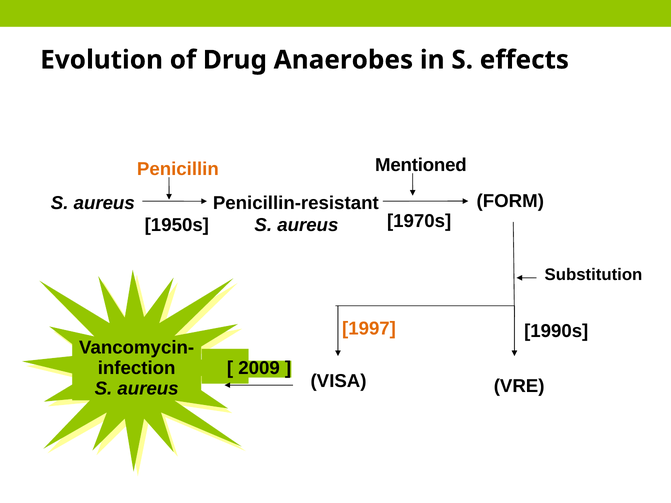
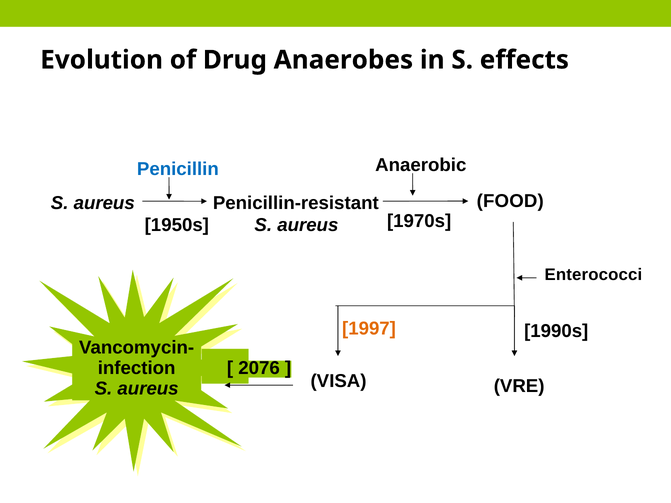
Mentioned: Mentioned -> Anaerobic
Penicillin colour: orange -> blue
FORM: FORM -> FOOD
Substitution: Substitution -> Enterococci
2009: 2009 -> 2076
